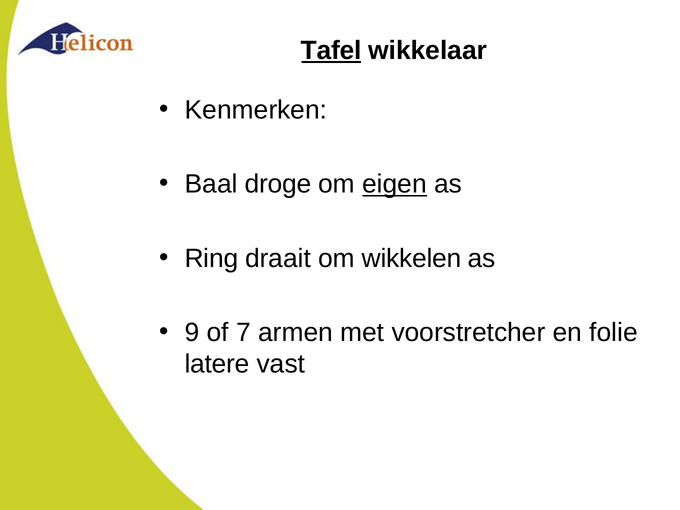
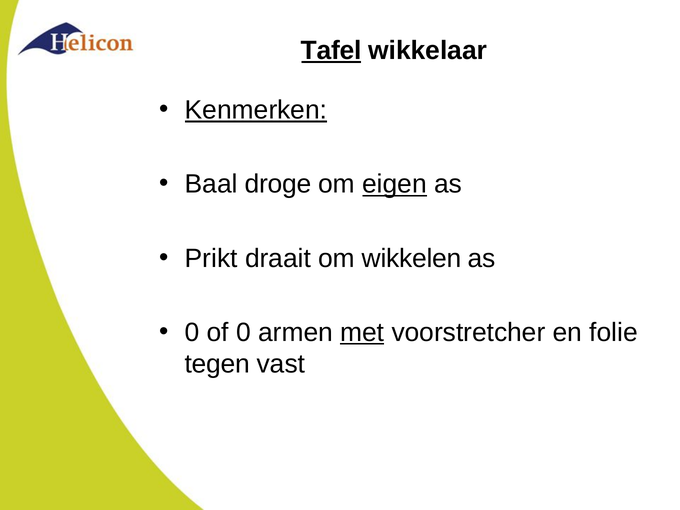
Kenmerken underline: none -> present
Ring: Ring -> Prikt
9 at (192, 332): 9 -> 0
of 7: 7 -> 0
met underline: none -> present
latere: latere -> tegen
